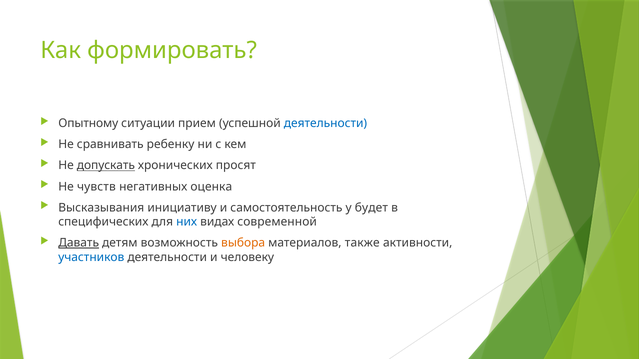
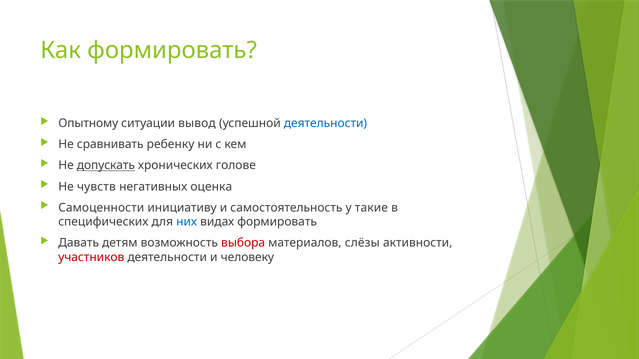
прием: прием -> вывод
просят: просят -> голове
Высказывания: Высказывания -> Самоценности
будет: будет -> такие
видах современной: современной -> формировать
Давать underline: present -> none
выбора colour: orange -> red
также: также -> слёзы
участников colour: blue -> red
